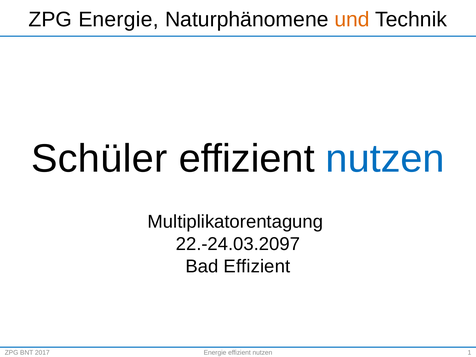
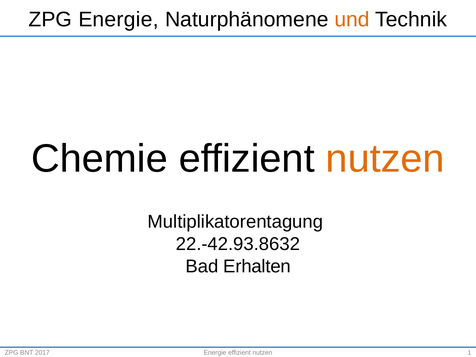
Schüler: Schüler -> Chemie
nutzen at (385, 159) colour: blue -> orange
22.-24.03.2097: 22.-24.03.2097 -> 22.-42.93.8632
Bad Effizient: Effizient -> Erhalten
